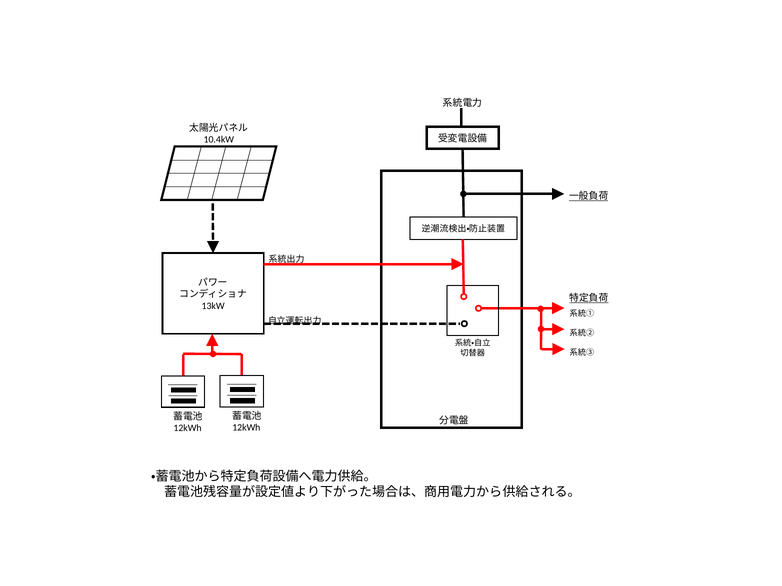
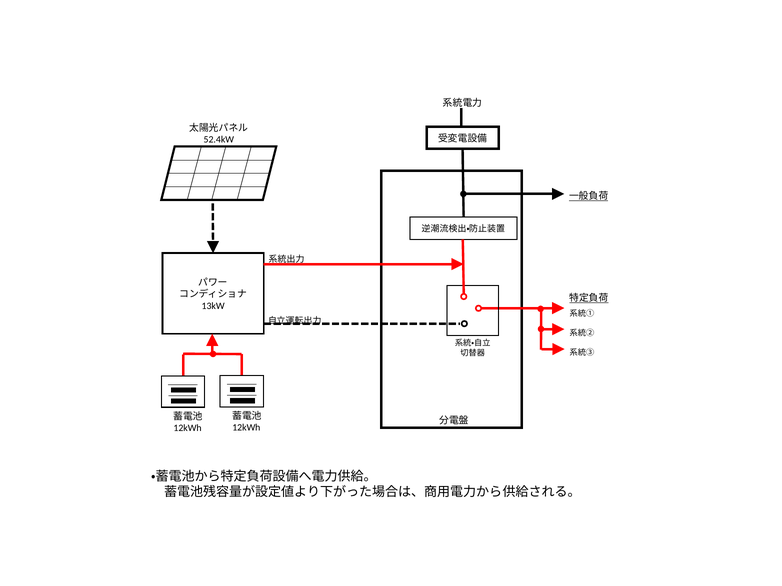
10.4kW: 10.4kW -> 52.4kW
